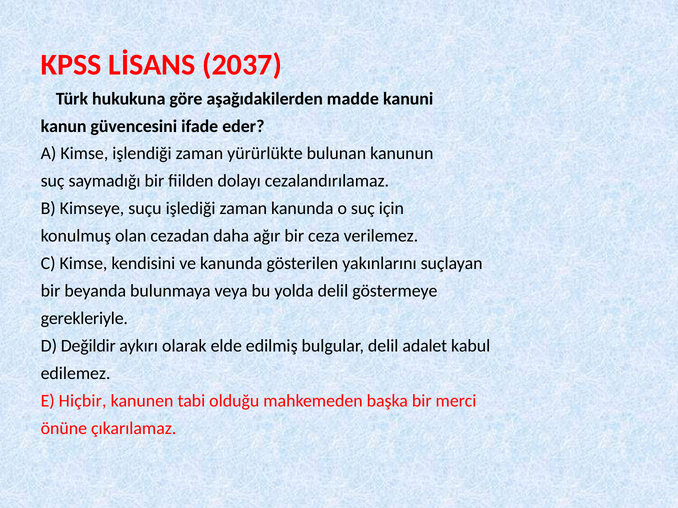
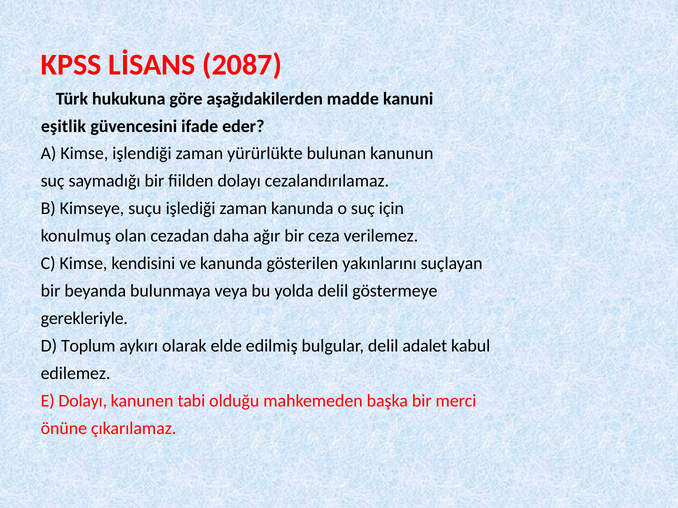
2037: 2037 -> 2087
kanun: kanun -> eşitlik
Değildir: Değildir -> Toplum
E Hiçbir: Hiçbir -> Dolayı
